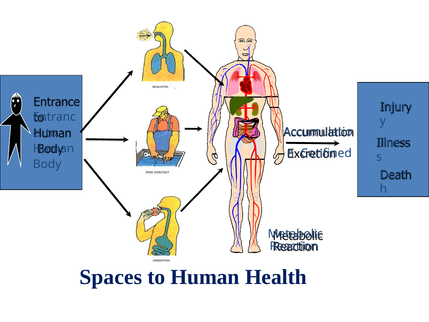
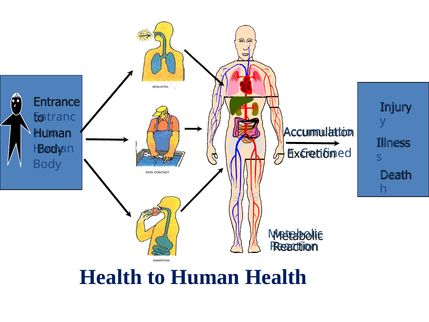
Spaces at (111, 277): Spaces -> Health
